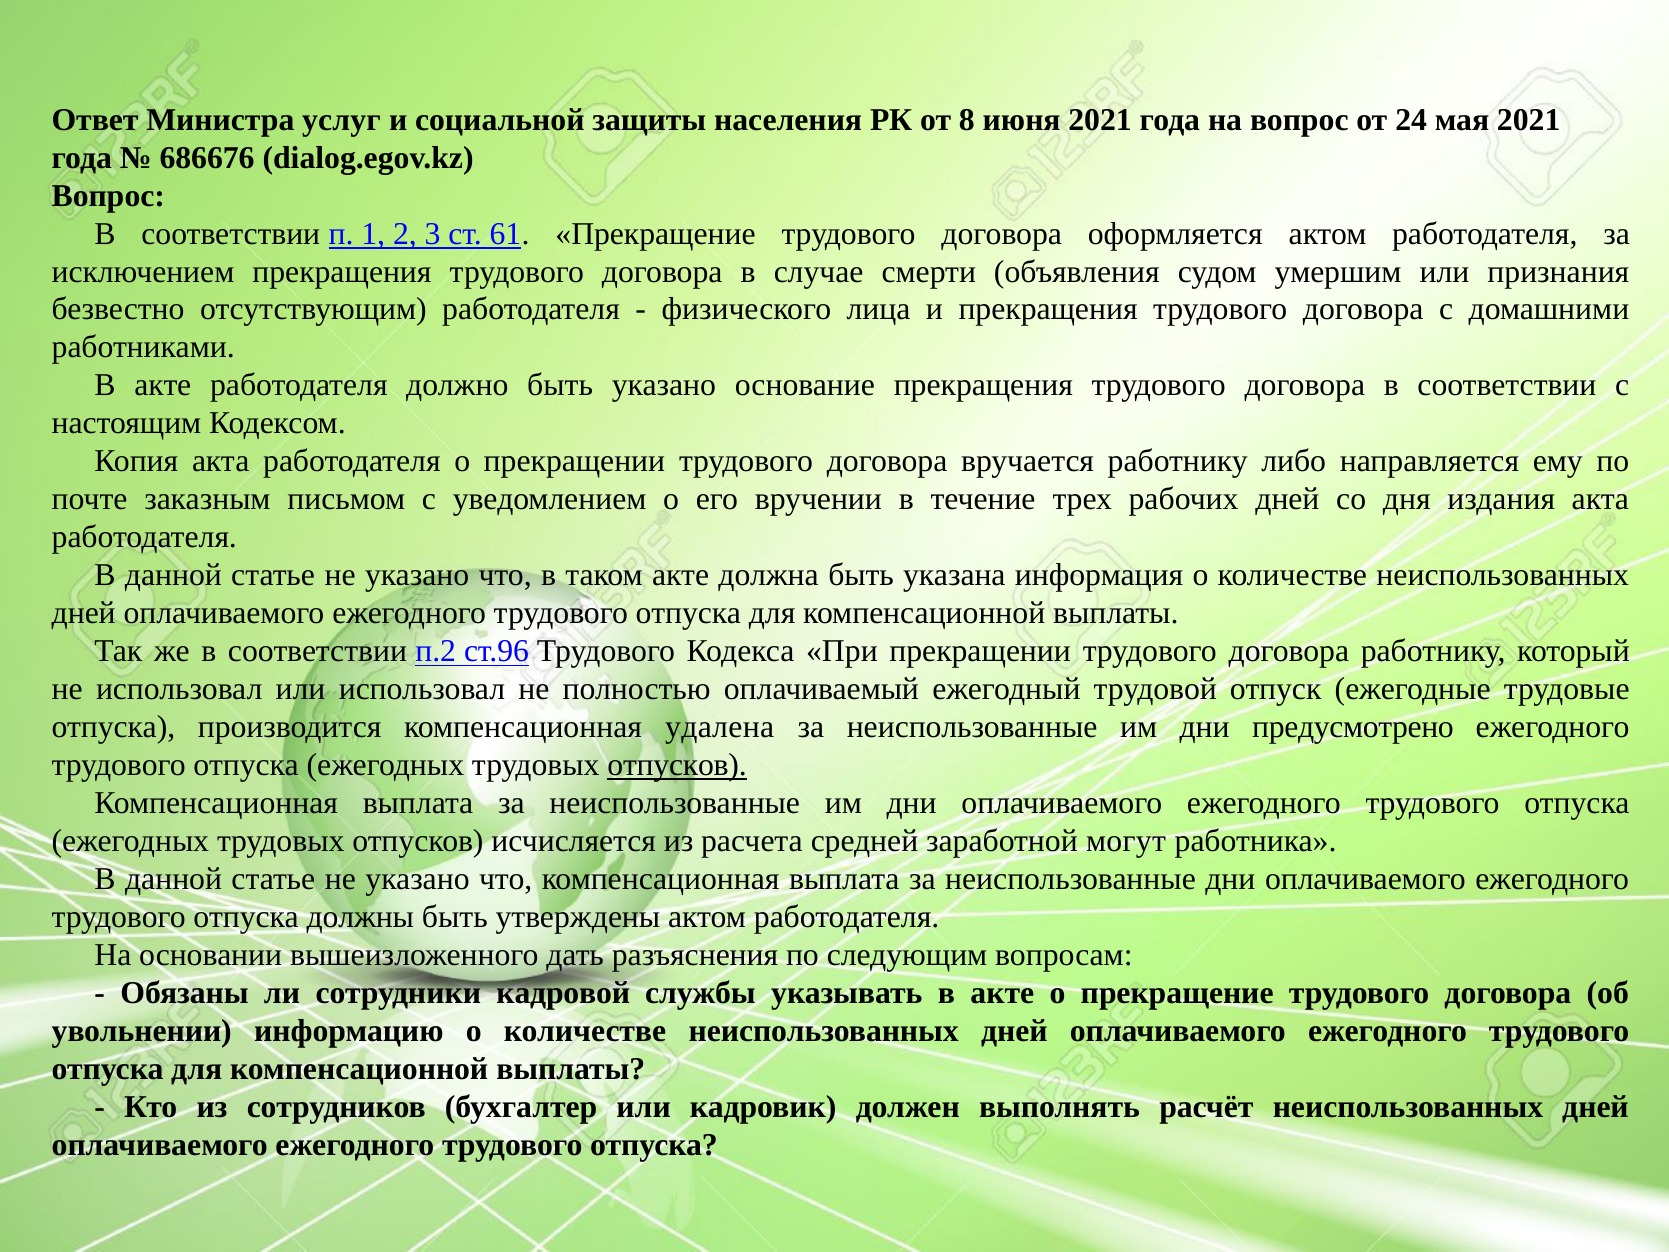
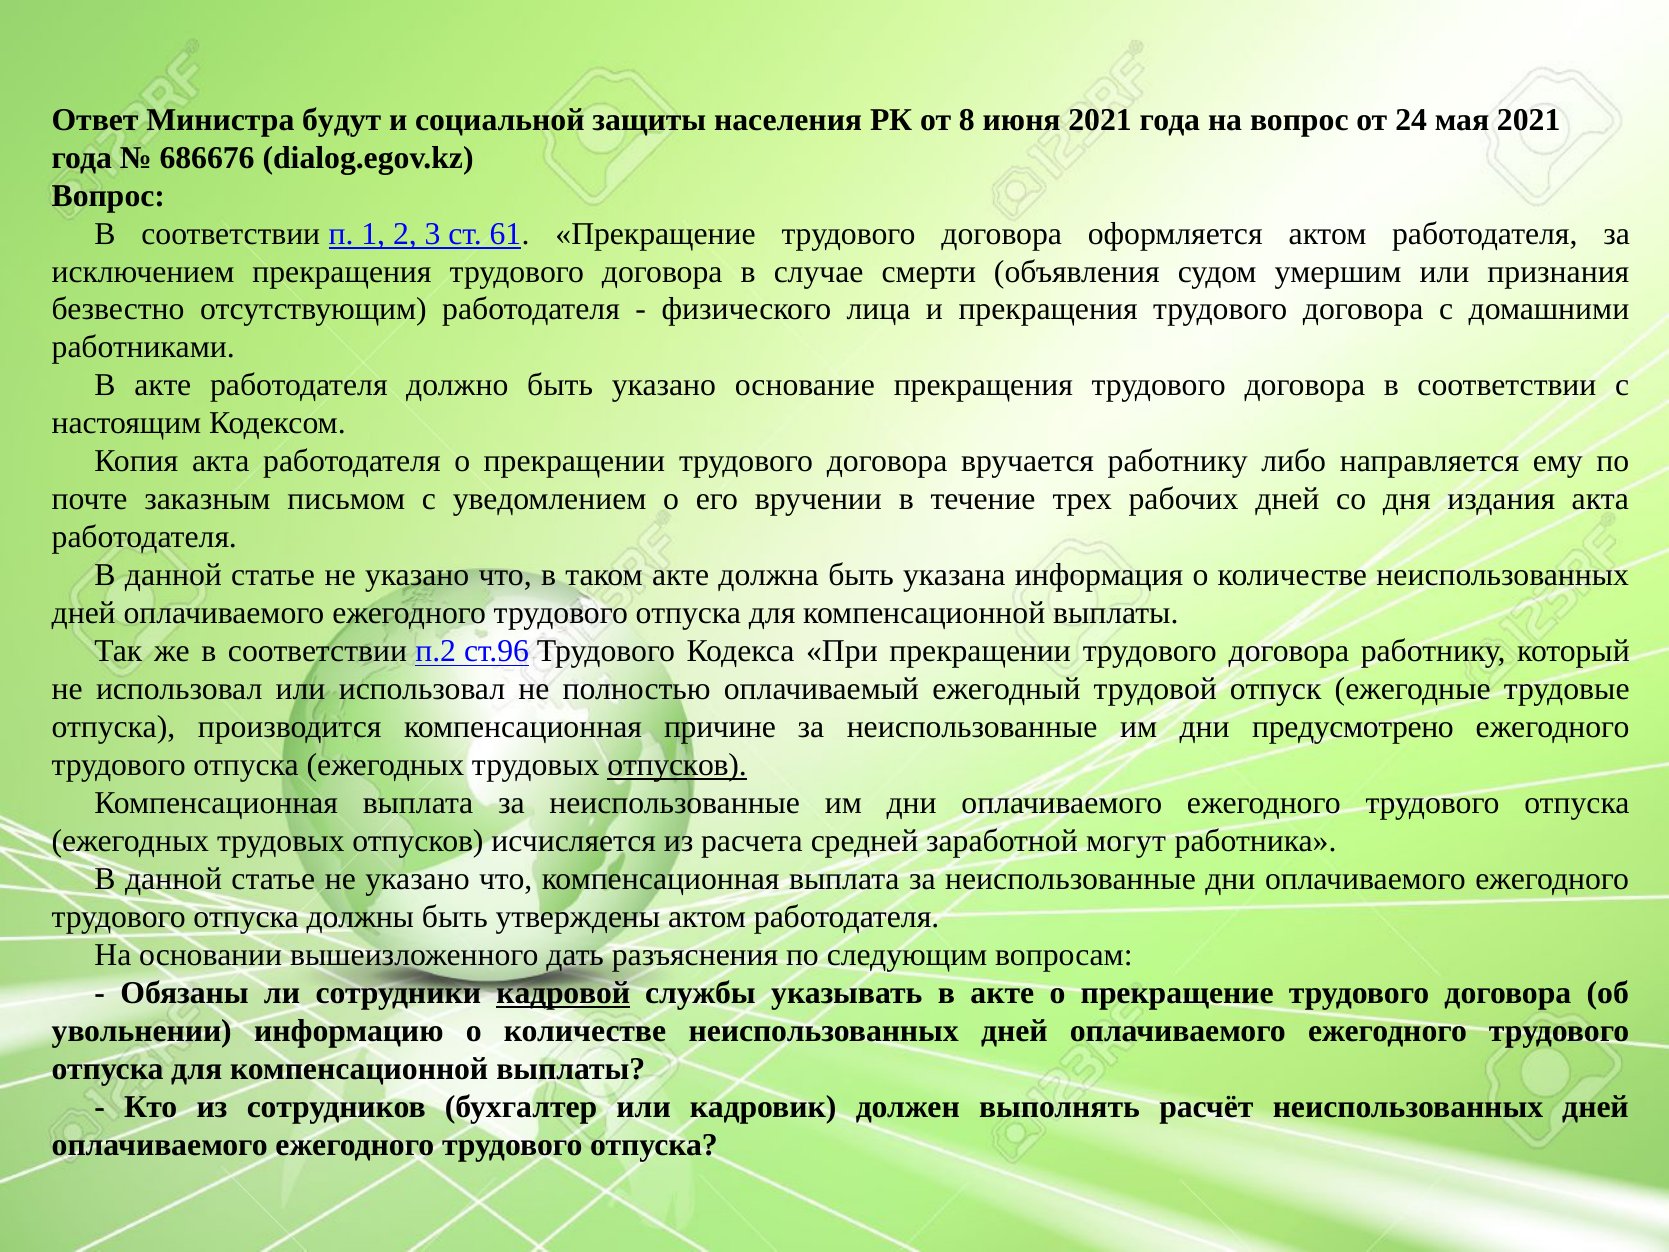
услуг: услуг -> будут
удалена: удалена -> причине
кадровой underline: none -> present
